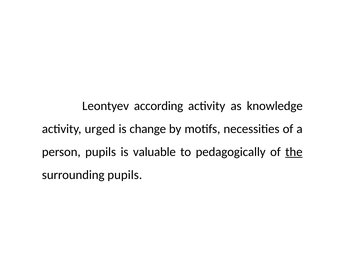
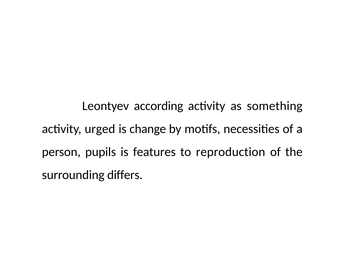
knowledge: knowledge -> something
valuable: valuable -> features
pedagogically: pedagogically -> reproduction
the underline: present -> none
surrounding pupils: pupils -> differs
